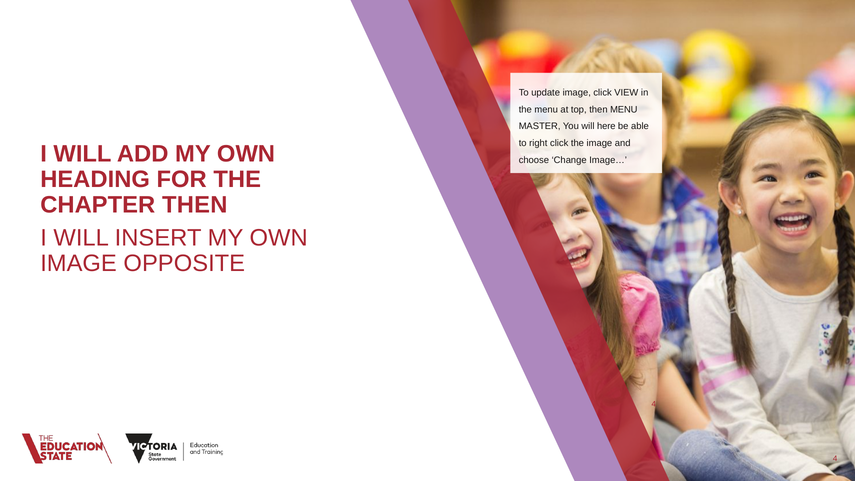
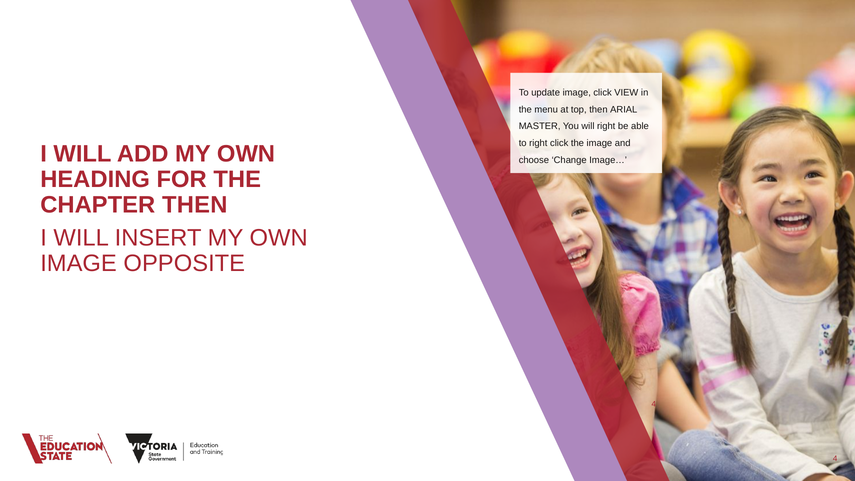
then MENU: MENU -> ARIAL
will here: here -> right
